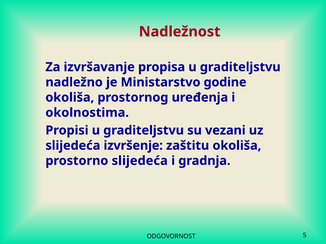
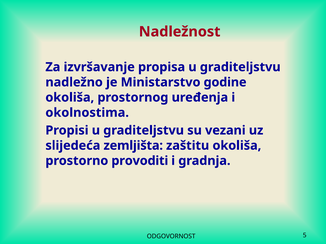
izvršenje: izvršenje -> zemljišta
prostorno slijedeća: slijedeća -> provoditi
